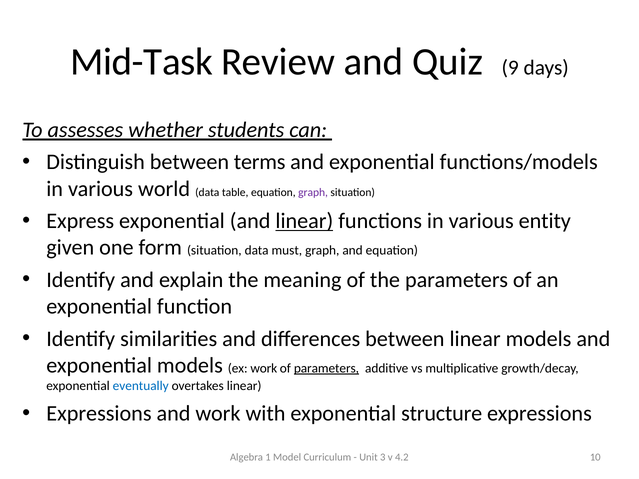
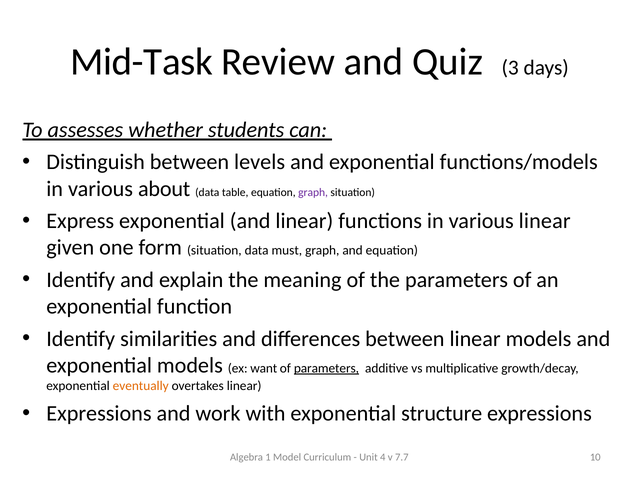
9: 9 -> 3
terms: terms -> levels
world: world -> about
linear at (304, 221) underline: present -> none
various entity: entity -> linear
ex work: work -> want
eventually colour: blue -> orange
3: 3 -> 4
4.2: 4.2 -> 7.7
